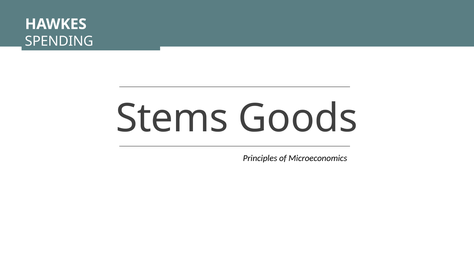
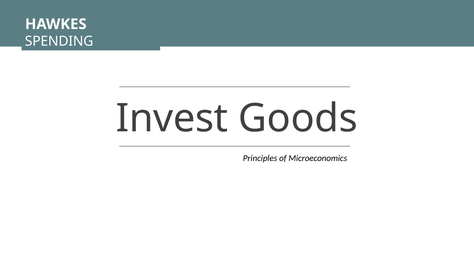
Stems: Stems -> Invest
